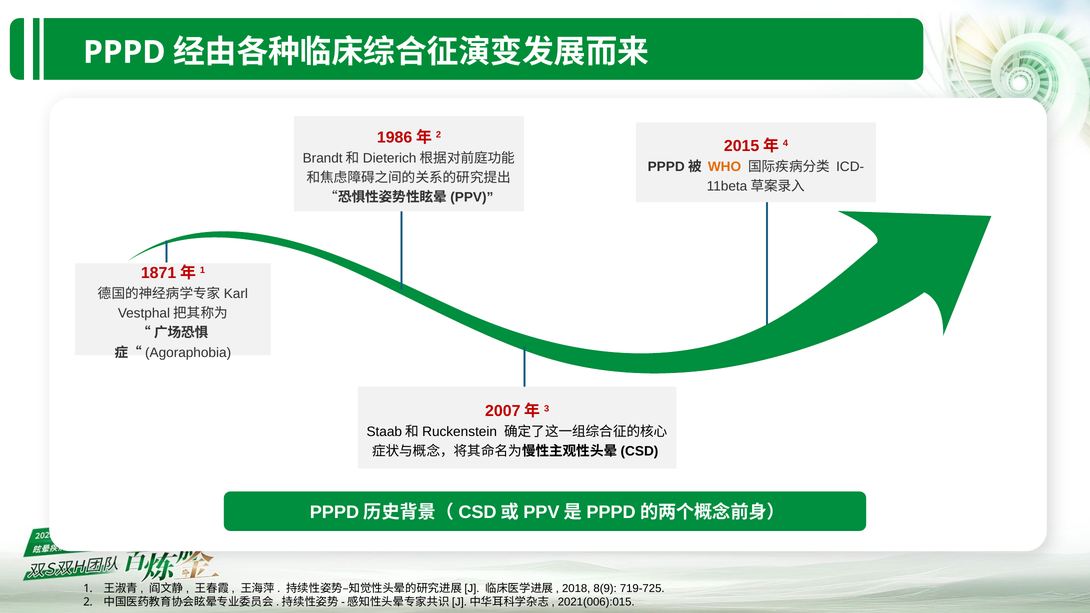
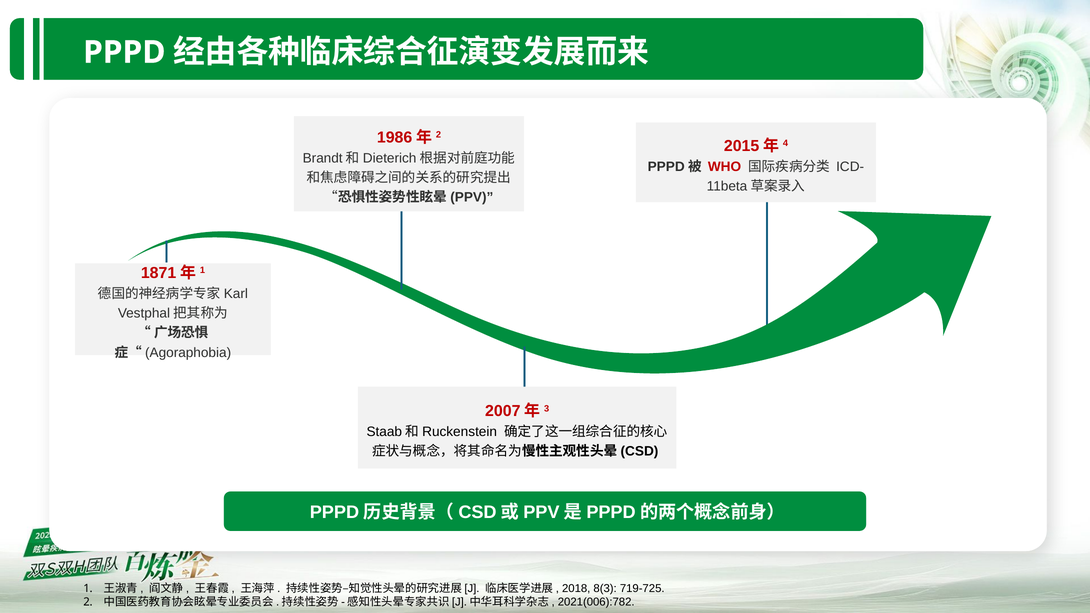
WHO colour: orange -> red
8(9: 8(9 -> 8(3
2021(006):015: 2021(006):015 -> 2021(006):782
